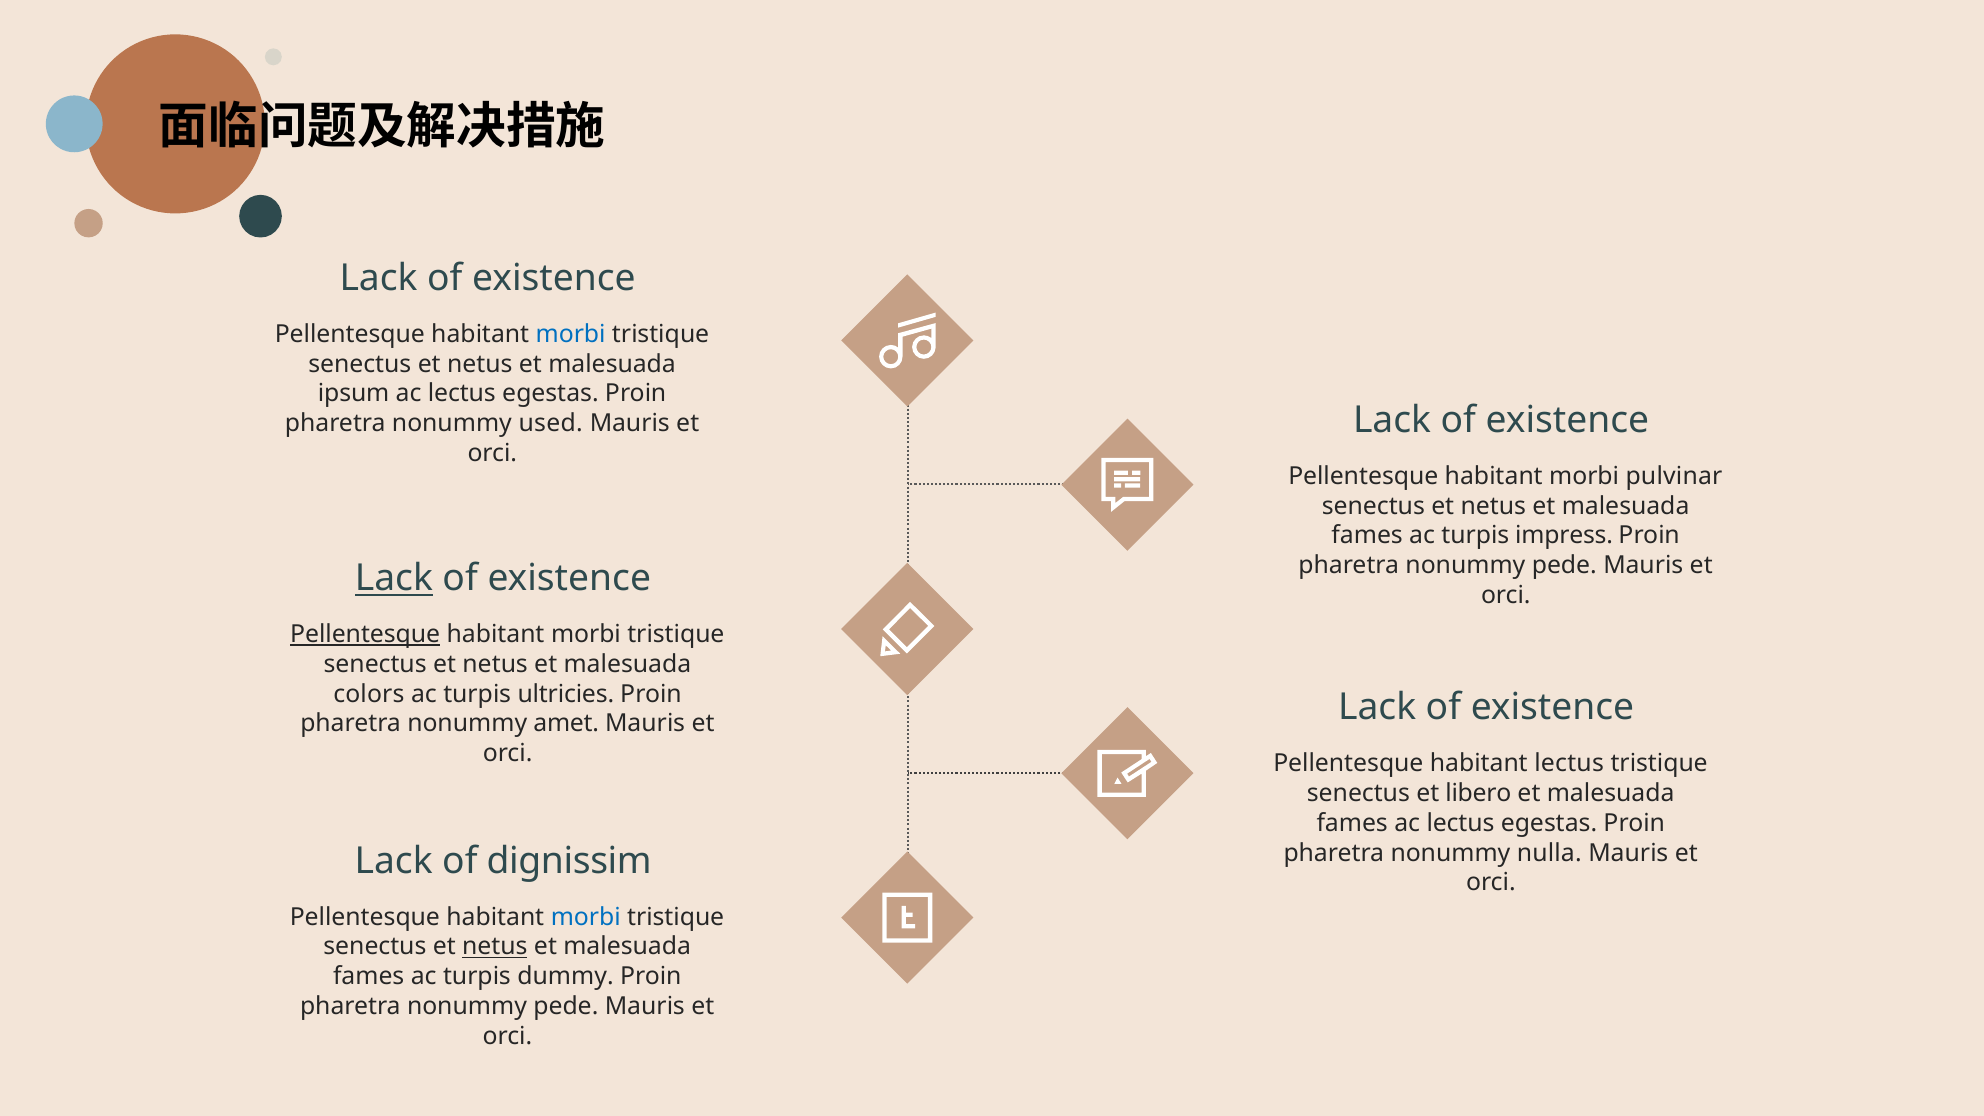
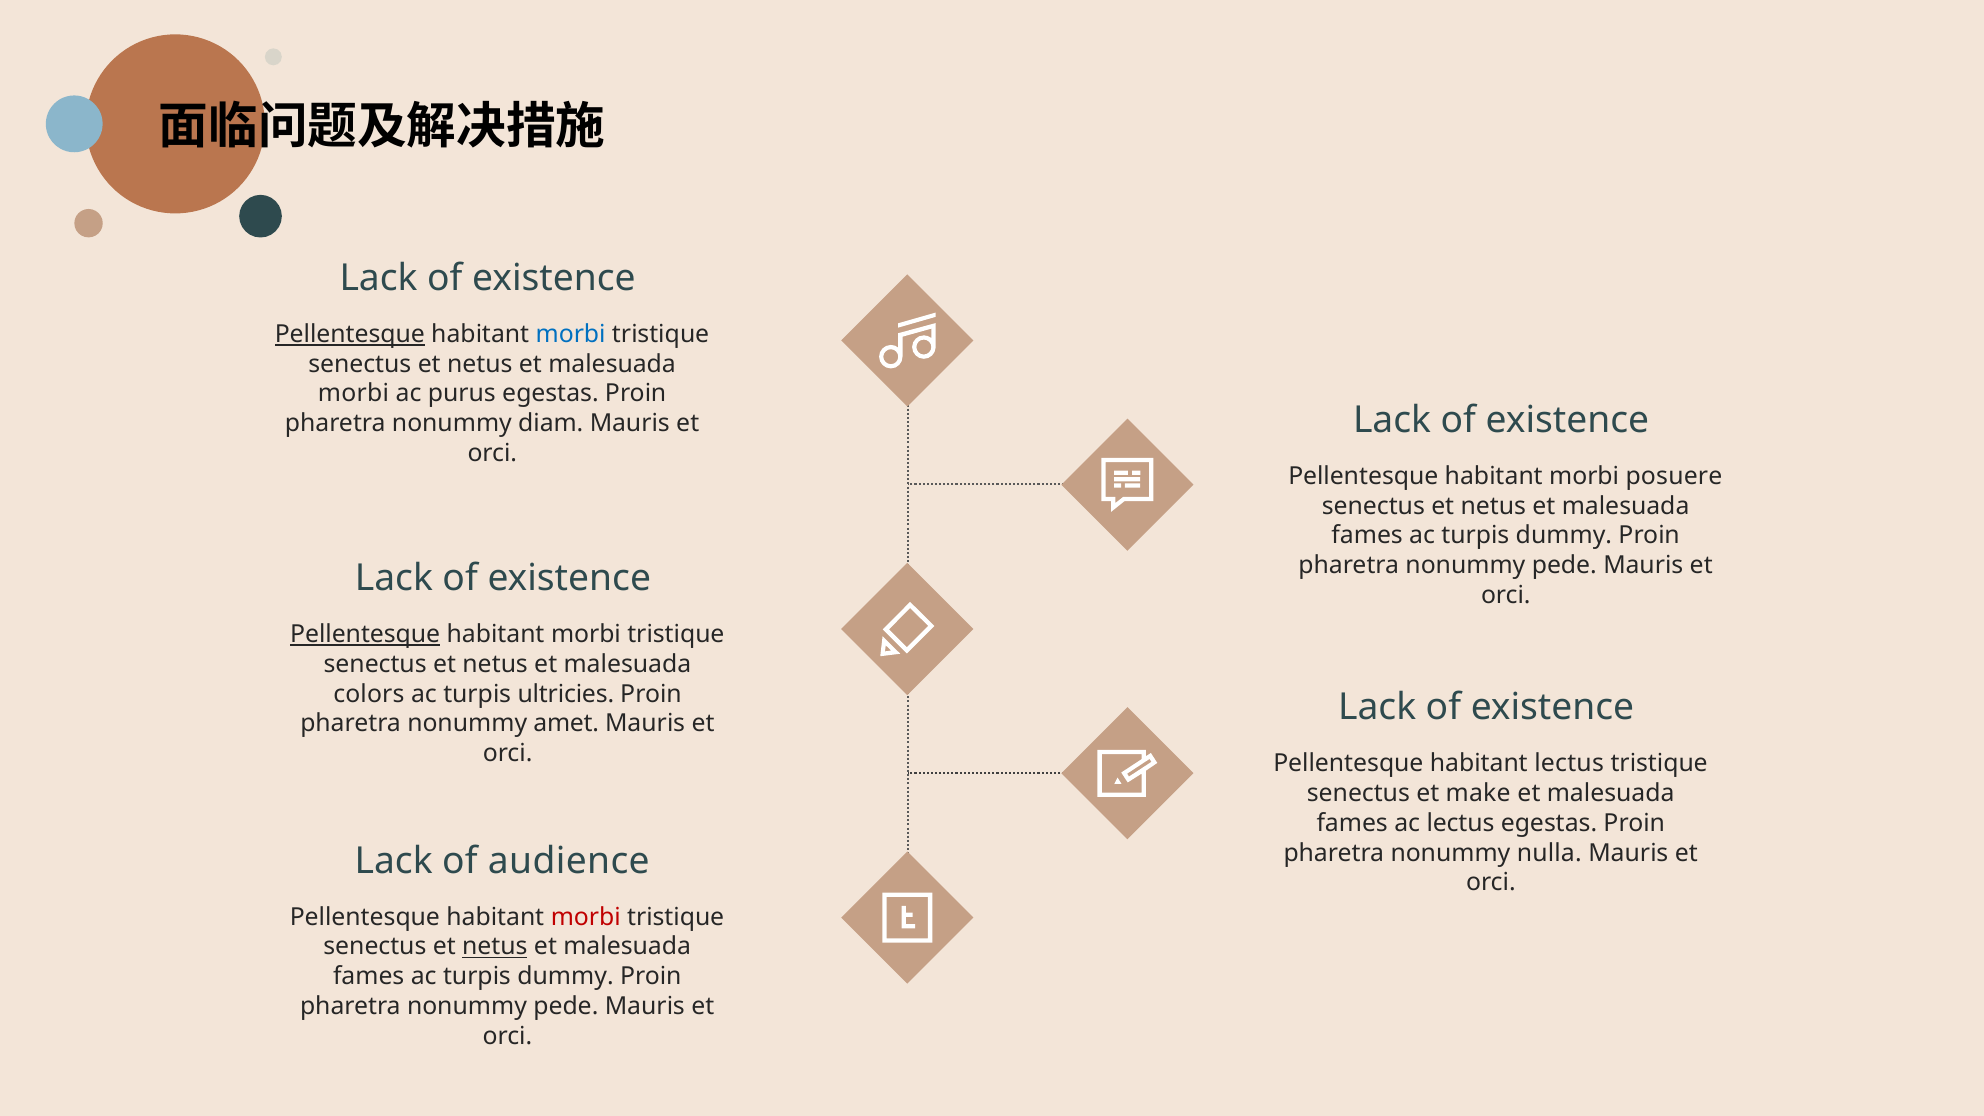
Pellentesque at (350, 334) underline: none -> present
ipsum at (354, 394): ipsum -> morbi
lectus at (462, 394): lectus -> purus
used: used -> diam
pulvinar: pulvinar -> posuere
impress at (1564, 536): impress -> dummy
Lack at (394, 579) underline: present -> none
libero: libero -> make
dignissim: dignissim -> audience
morbi at (586, 917) colour: blue -> red
